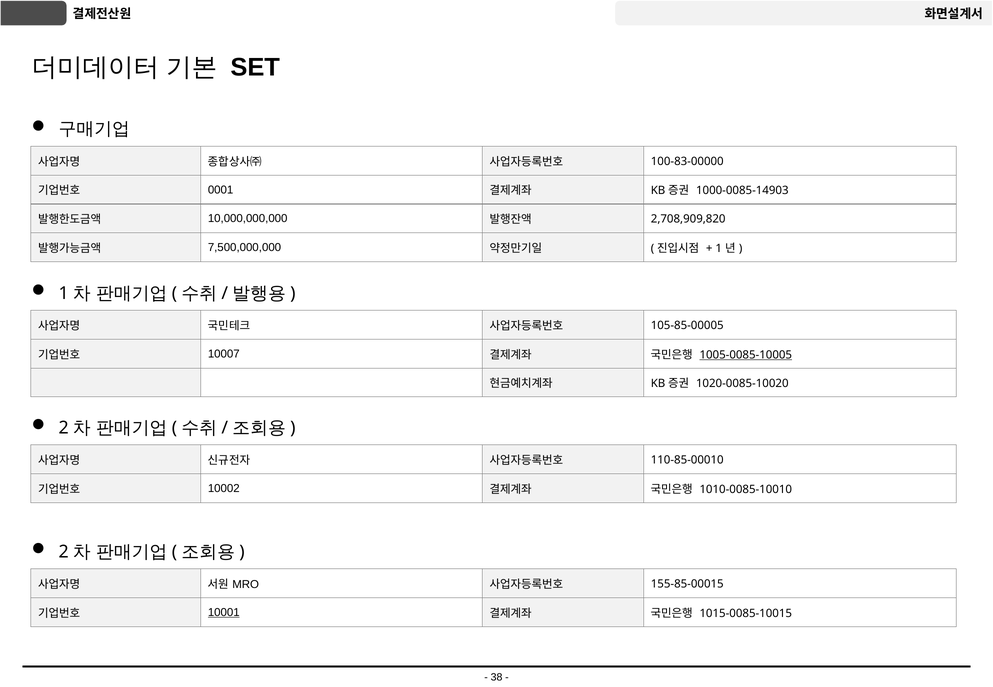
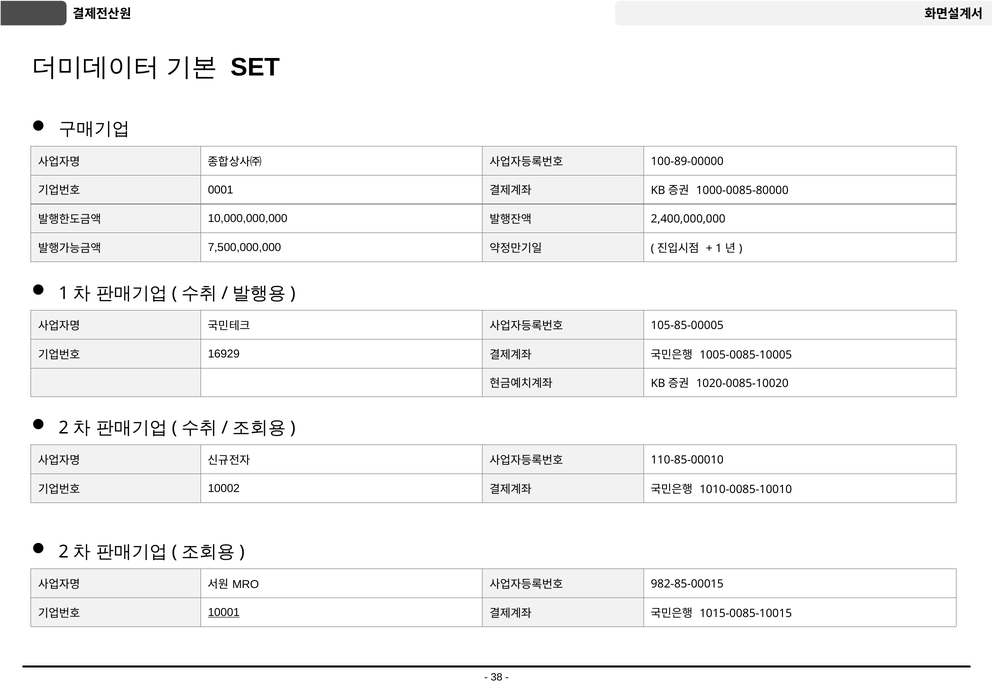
100-83-00000: 100-83-00000 -> 100-89-00000
1000-0085-14903: 1000-0085-14903 -> 1000-0085-80000
2,708,909,820: 2,708,909,820 -> 2,400,000,000
10007: 10007 -> 16929
1005-0085-10005 underline: present -> none
155-85-00015: 155-85-00015 -> 982-85-00015
